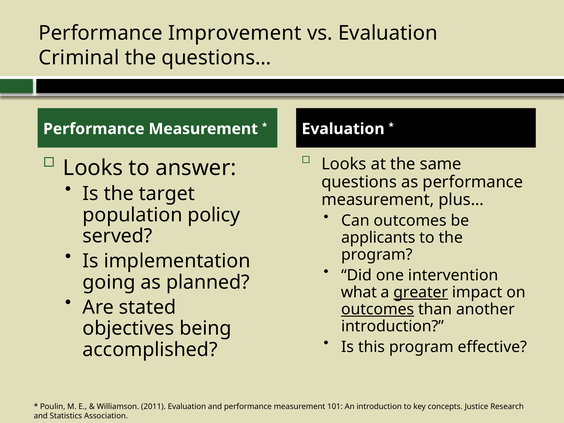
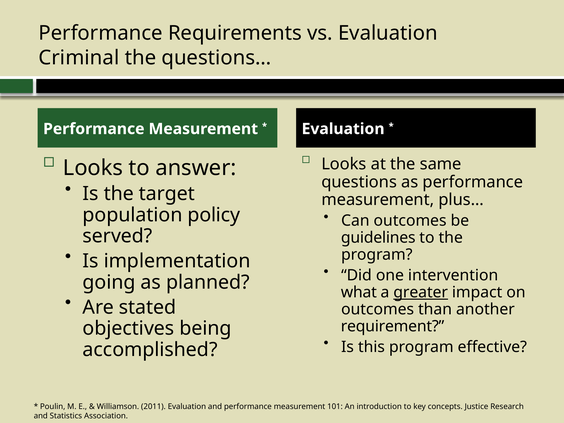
Improvement: Improvement -> Requirements
applicants: applicants -> guidelines
outcomes at (378, 309) underline: present -> none
introduction at (392, 326): introduction -> requirement
